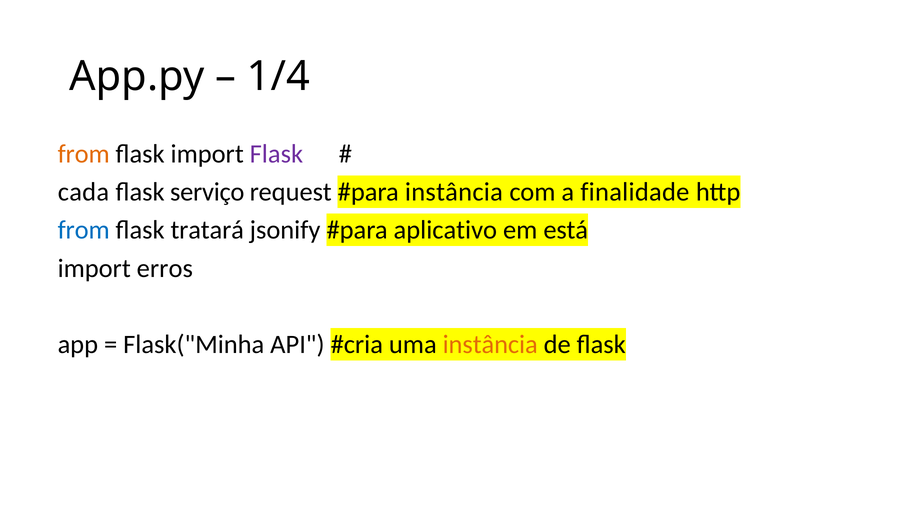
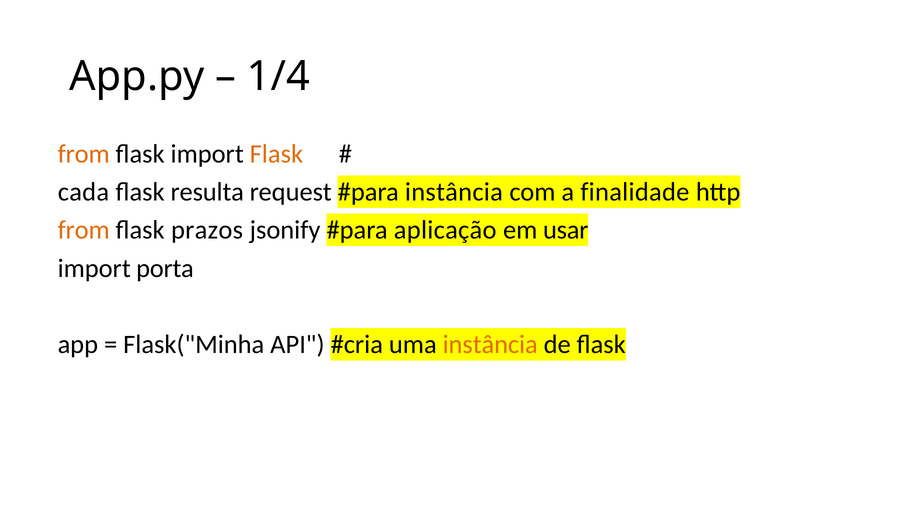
Flask at (276, 154) colour: purple -> orange
serviço: serviço -> resulta
from at (84, 230) colour: blue -> orange
tratará: tratará -> prazos
aplicativo: aplicativo -> aplicação
está: está -> usar
erros: erros -> porta
